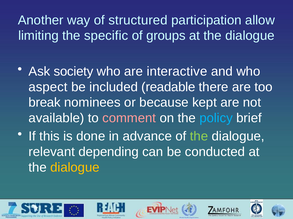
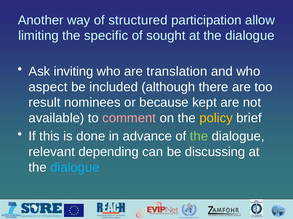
groups: groups -> sought
society: society -> inviting
interactive: interactive -> translation
readable: readable -> although
break: break -> result
policy colour: light blue -> yellow
conducted: conducted -> discussing
dialogue at (75, 168) colour: yellow -> light blue
